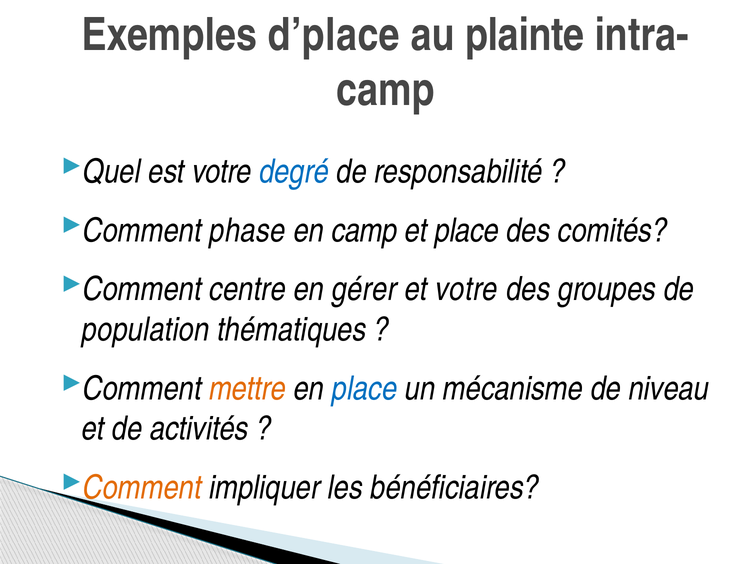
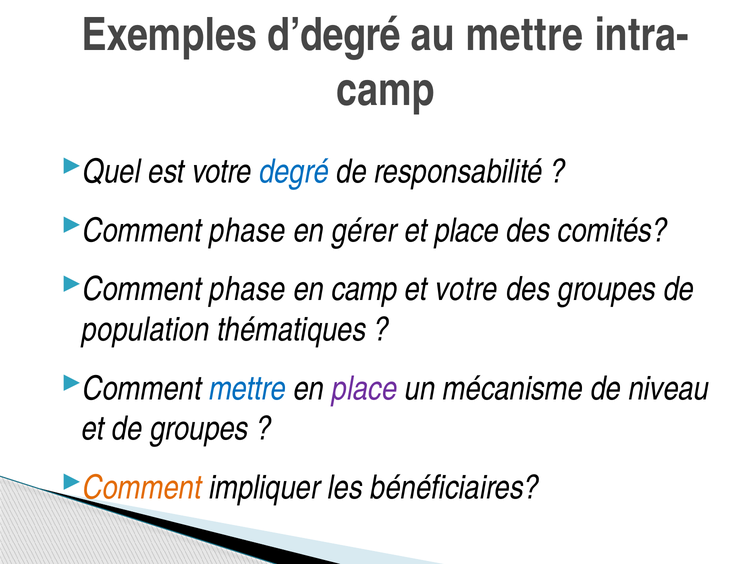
d’place: d’place -> d’degré
au plainte: plainte -> mettre
en camp: camp -> gérer
centre at (248, 289): centre -> phase
en gérer: gérer -> camp
mettre at (248, 389) colour: orange -> blue
place at (365, 389) colour: blue -> purple
de activités: activités -> groupes
